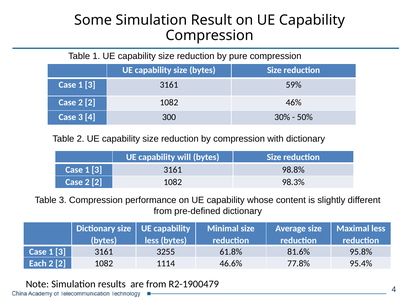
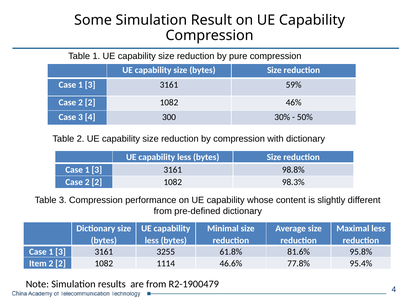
will at (184, 157): will -> less
Each: Each -> Item
